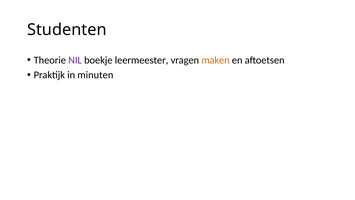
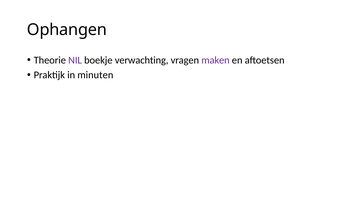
Studenten: Studenten -> Ophangen
leermeester: leermeester -> verwachting
maken colour: orange -> purple
